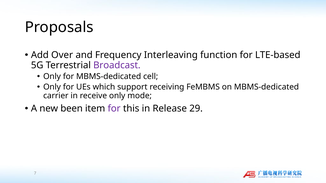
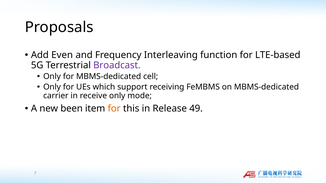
Over: Over -> Even
for at (114, 109) colour: purple -> orange
29: 29 -> 49
